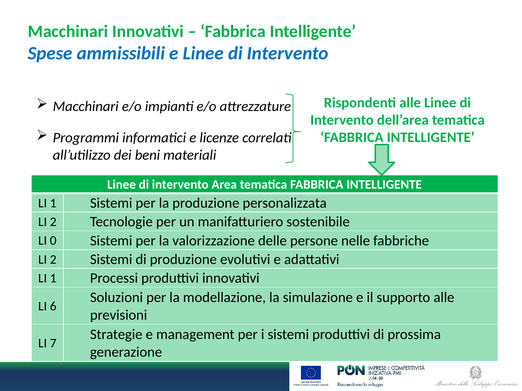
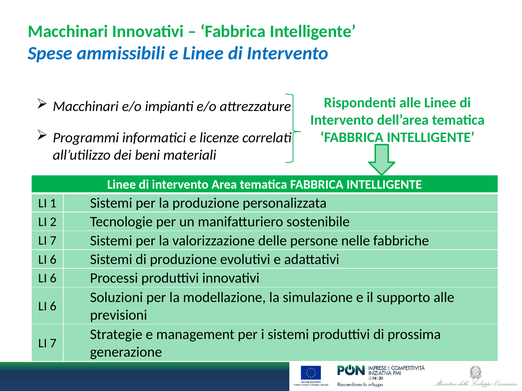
0 at (53, 241): 0 -> 7
2 at (53, 260): 2 -> 6
1 at (53, 279): 1 -> 6
